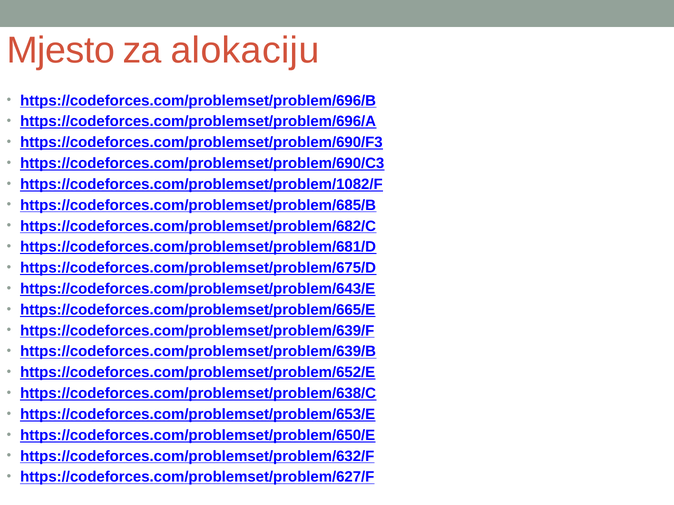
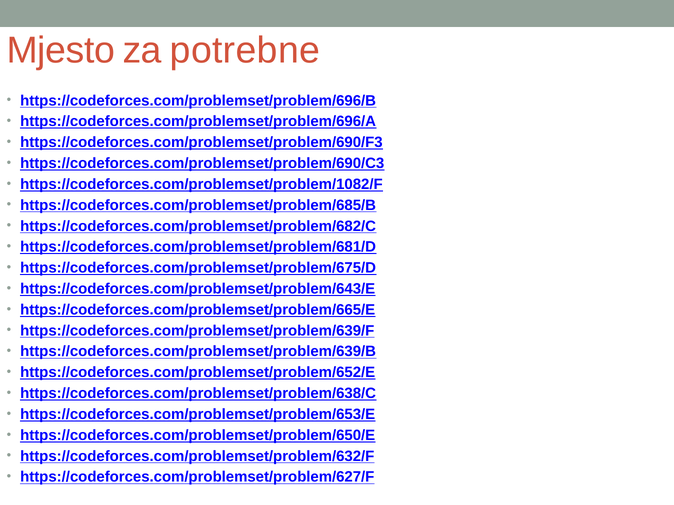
alokaciju: alokaciju -> potrebne
